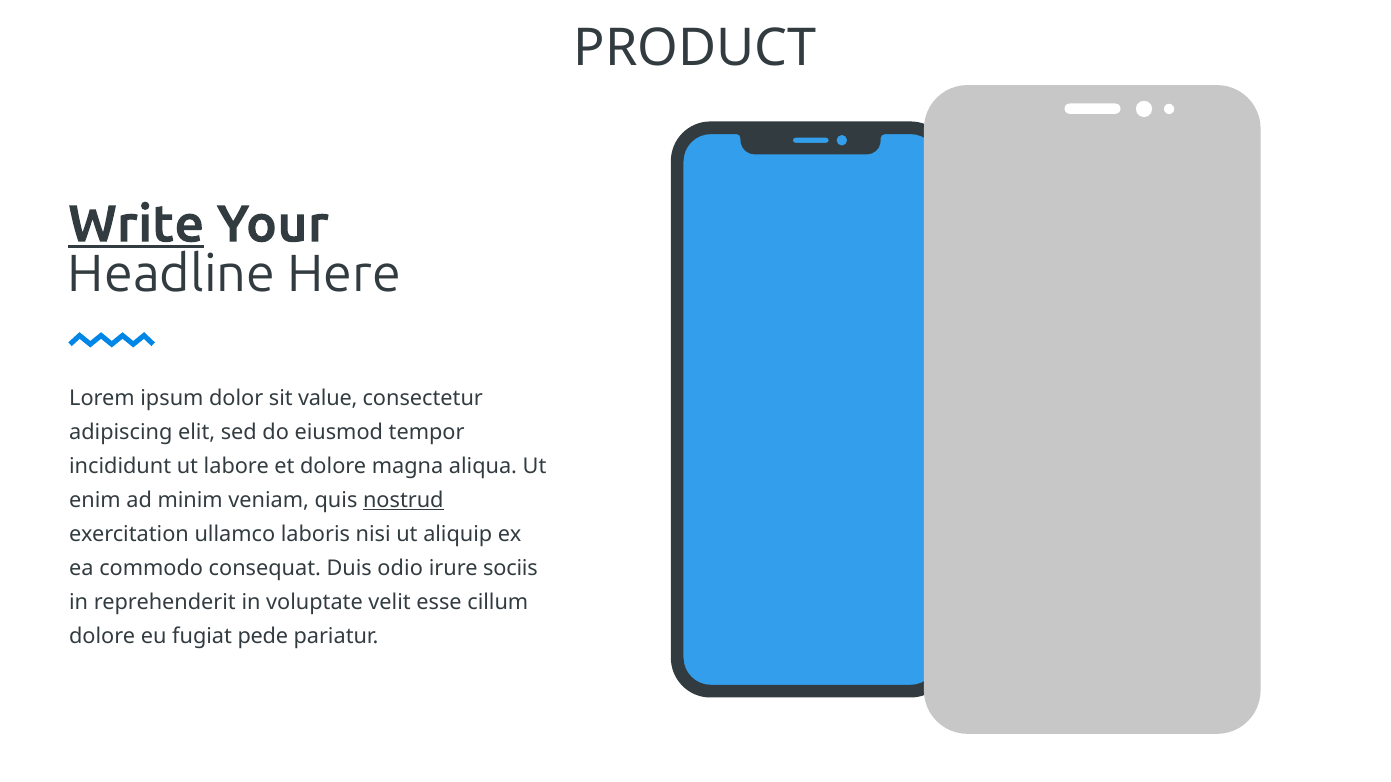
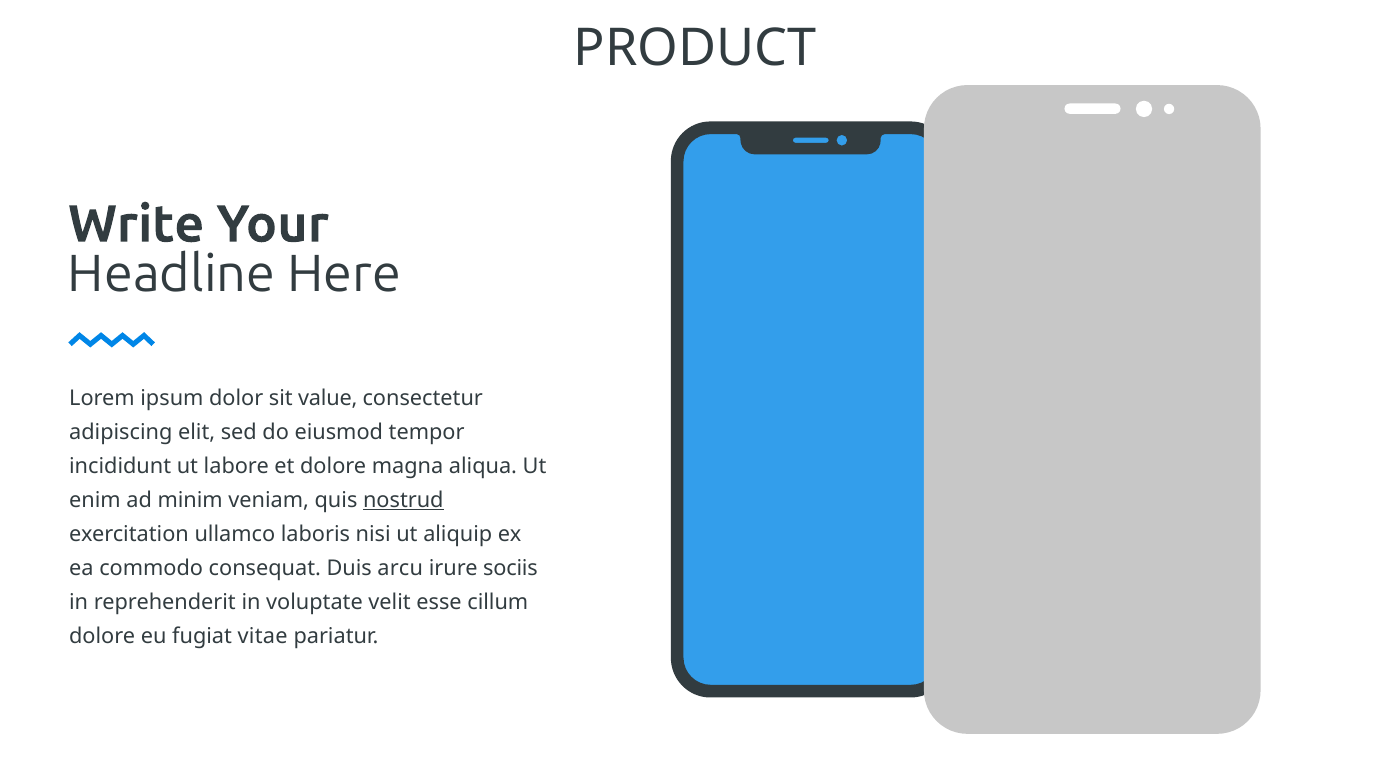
Write underline: present -> none
odio: odio -> arcu
pede: pede -> vitae
